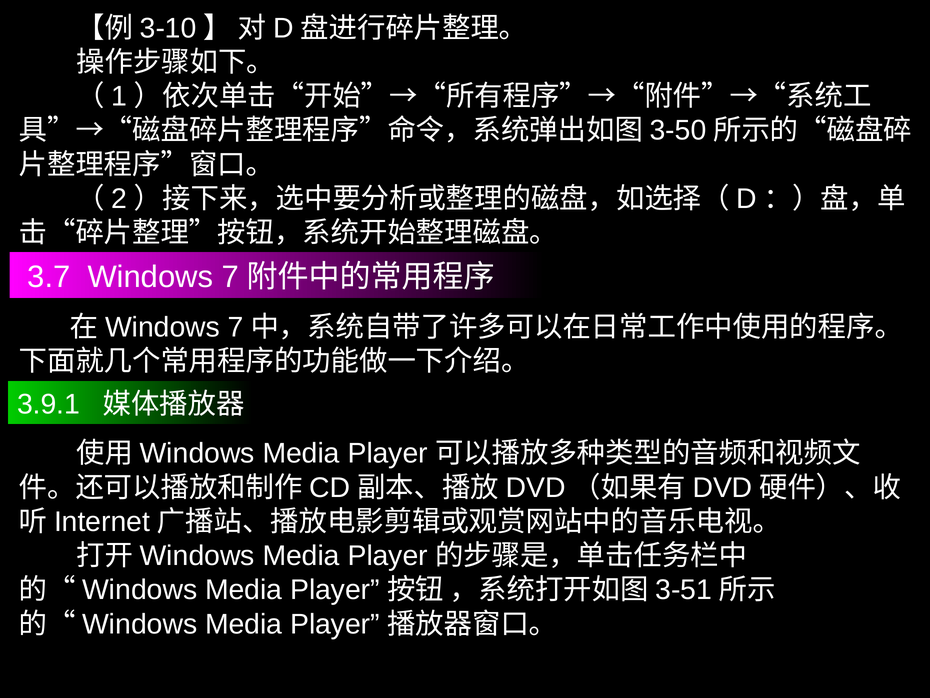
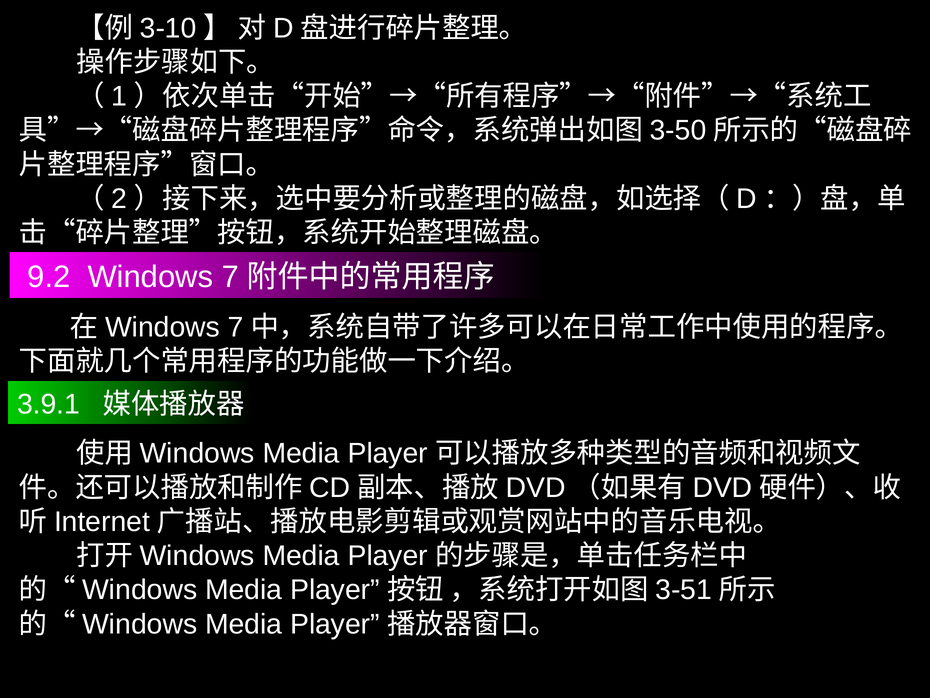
3.7: 3.7 -> 9.2
